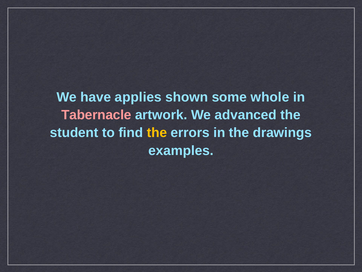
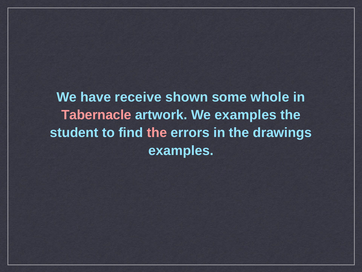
applies: applies -> receive
We advanced: advanced -> examples
the at (157, 133) colour: yellow -> pink
